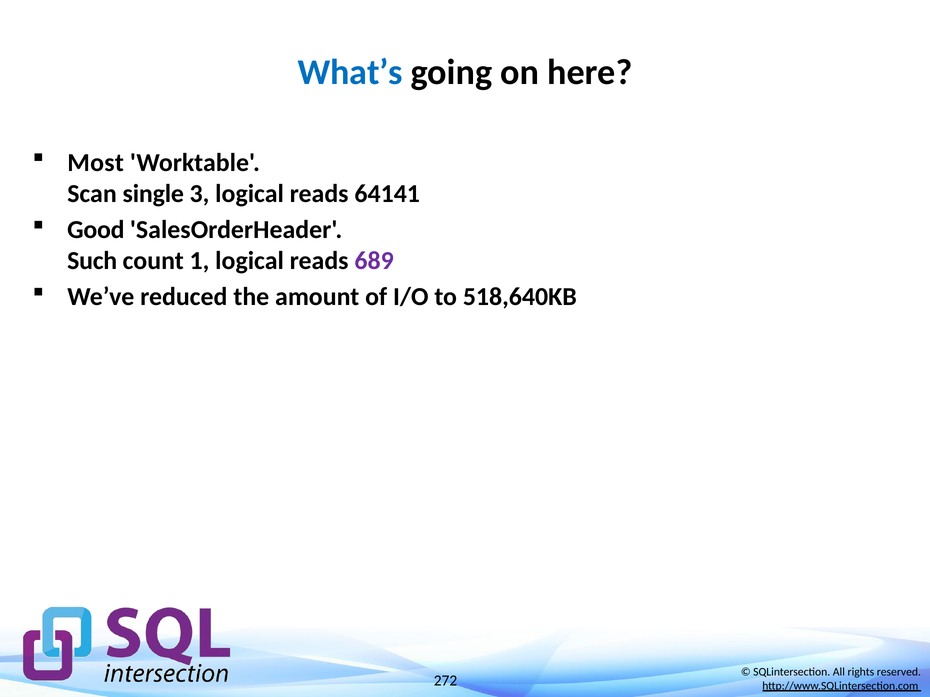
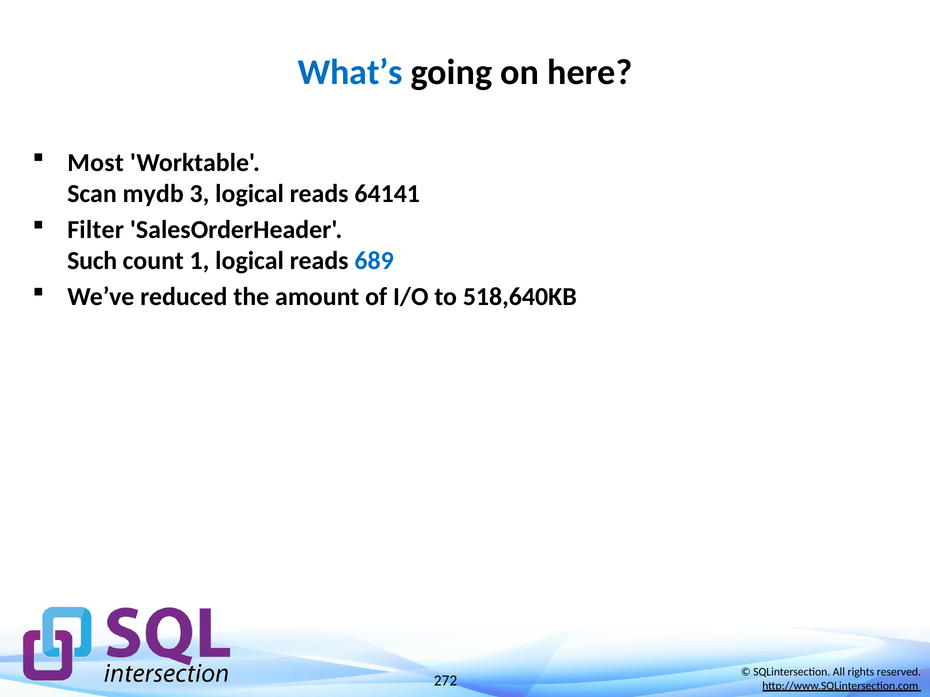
single: single -> mydb
Good: Good -> Filter
689 colour: purple -> blue
